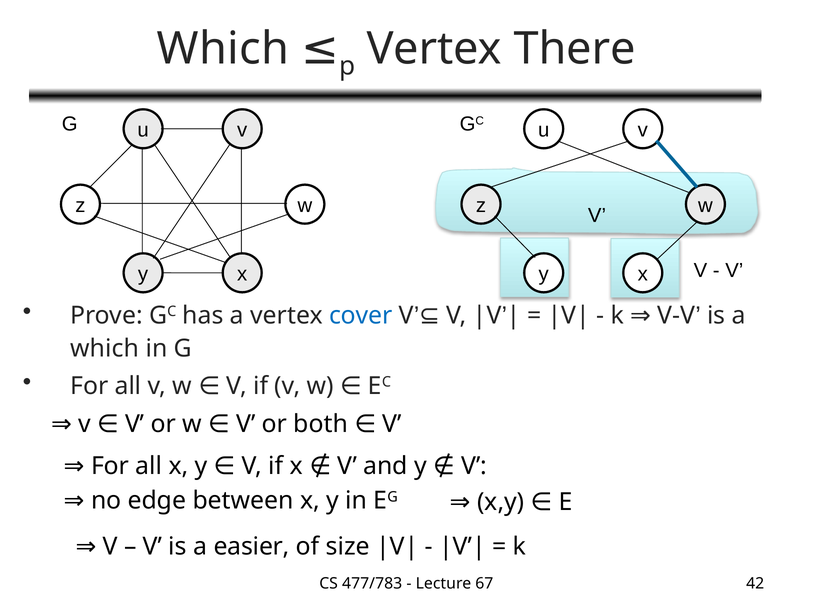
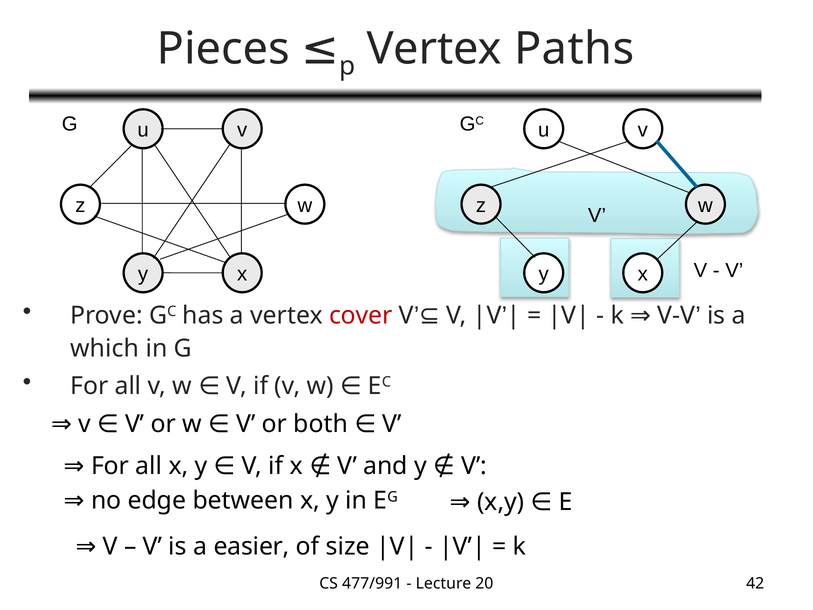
Which at (223, 49): Which -> Pieces
There: There -> Paths
cover colour: blue -> red
477/783: 477/783 -> 477/991
67: 67 -> 20
